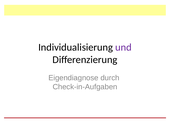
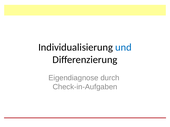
und colour: purple -> blue
